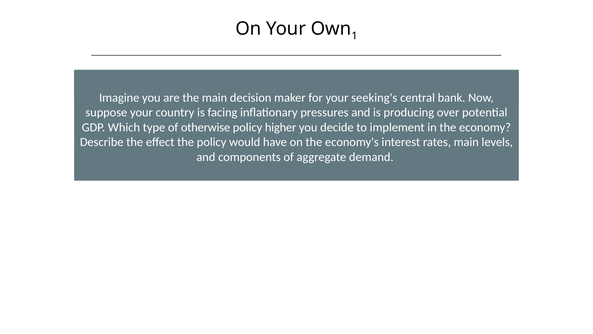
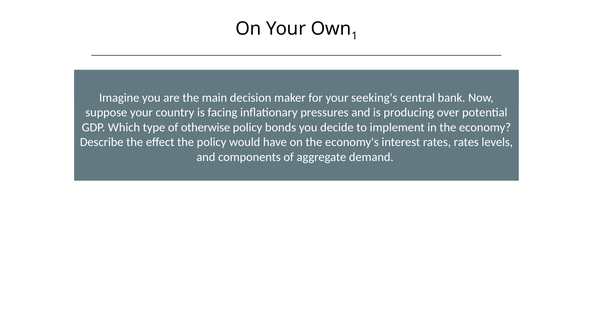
higher: higher -> bonds
rates main: main -> rates
